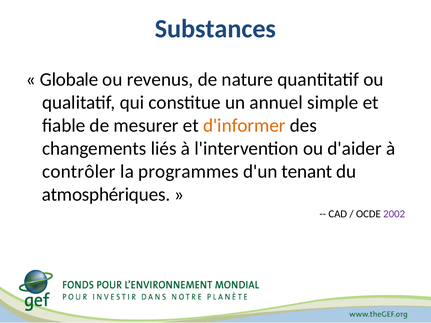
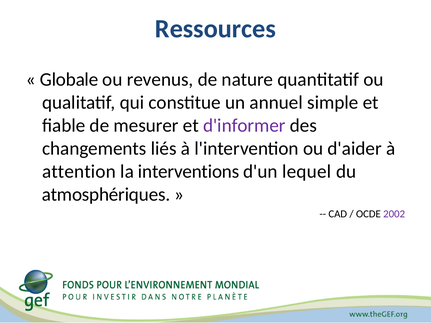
Substances: Substances -> Ressources
d'informer colour: orange -> purple
contrôler: contrôler -> attention
programmes: programmes -> interventions
tenant: tenant -> lequel
